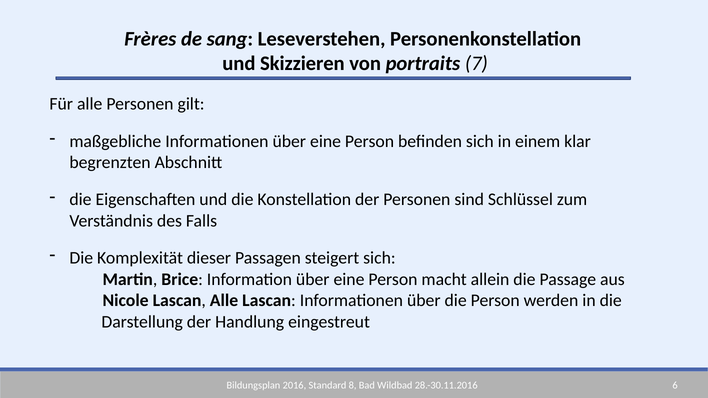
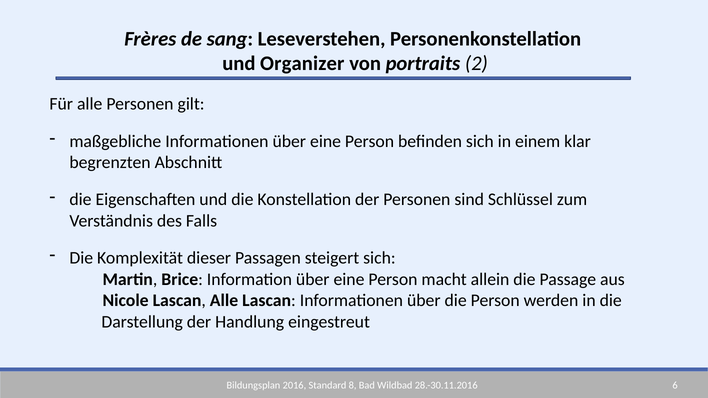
Skizzieren: Skizzieren -> Organizer
7: 7 -> 2
